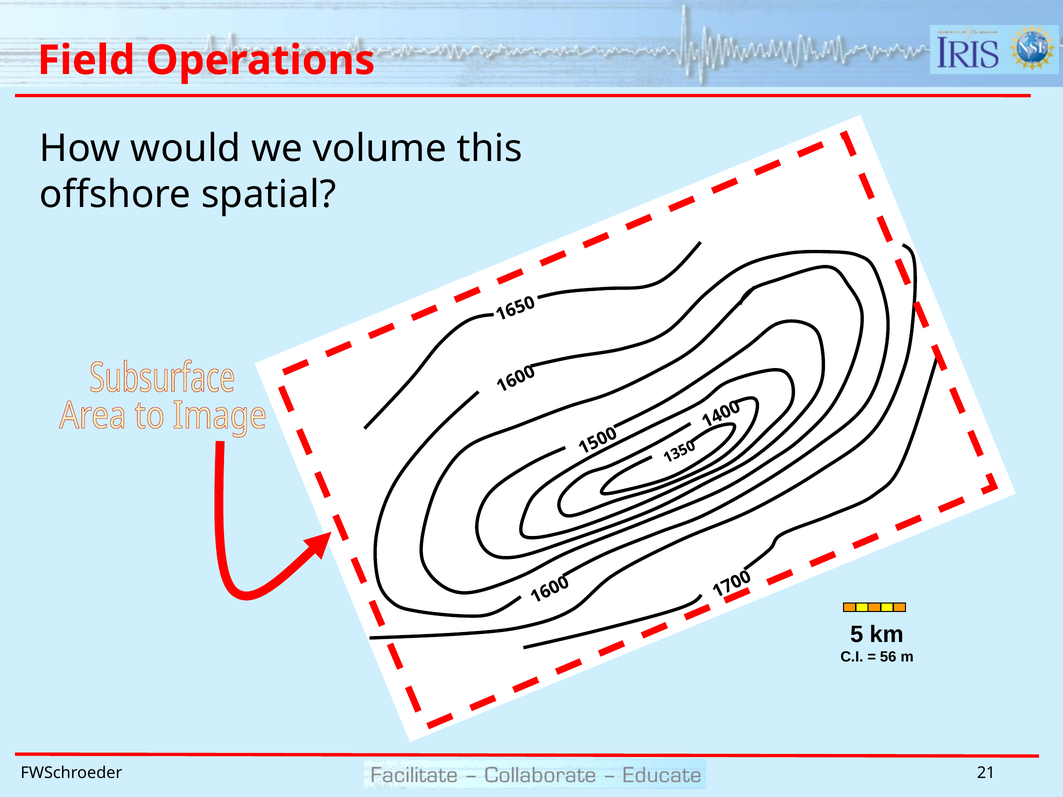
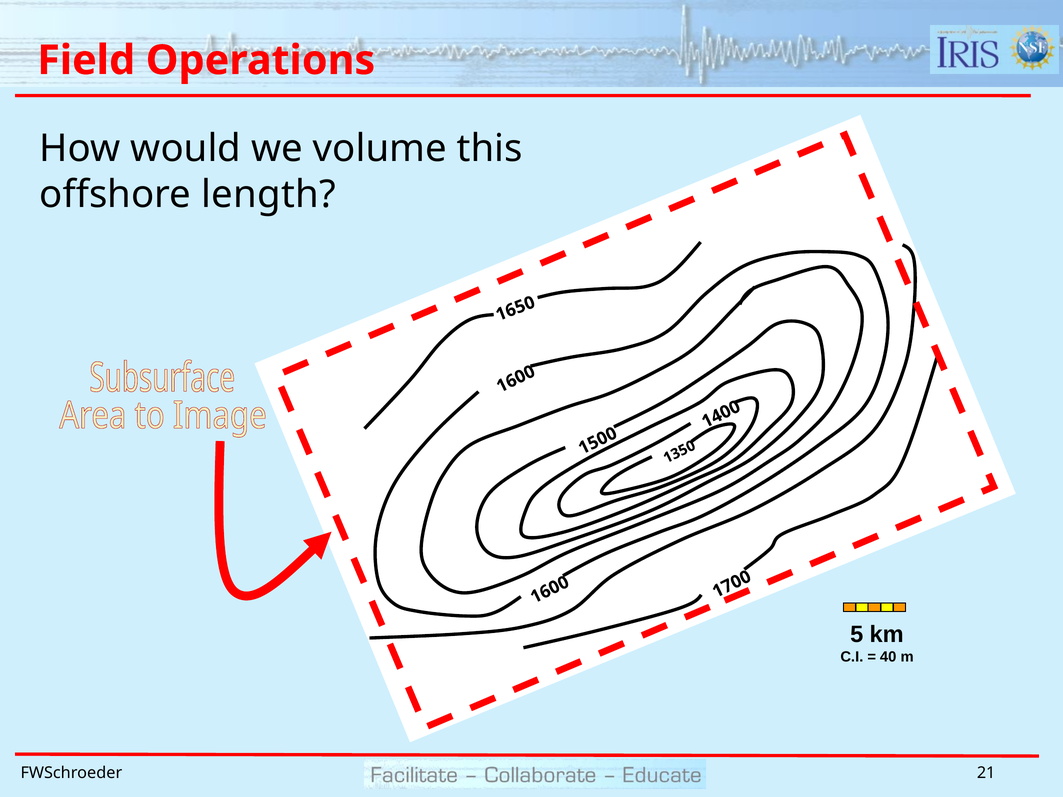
spatial: spatial -> length
56: 56 -> 40
